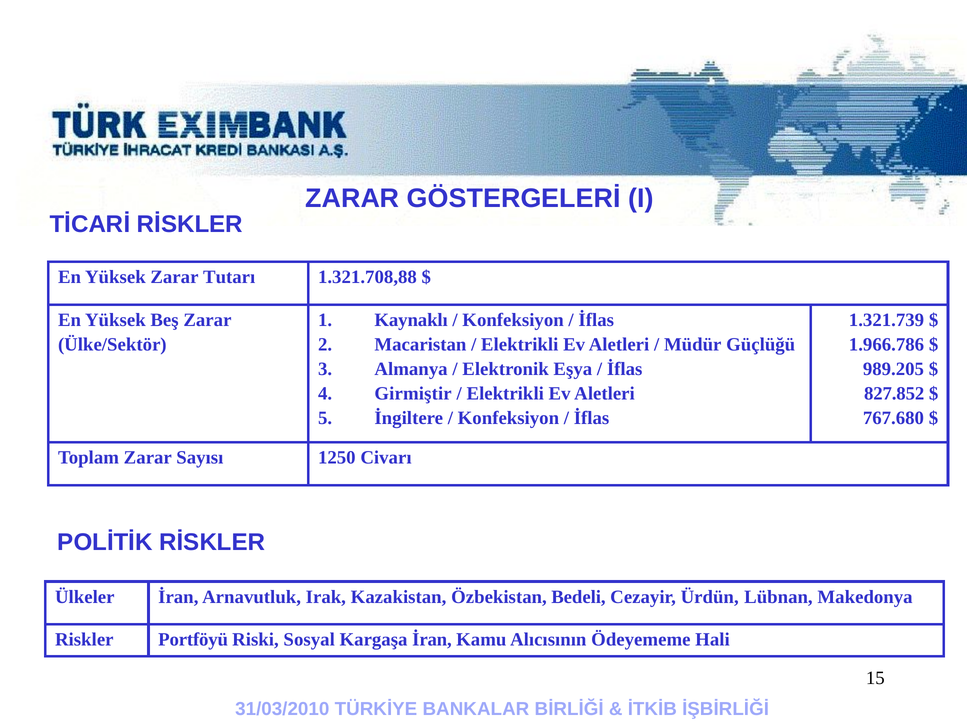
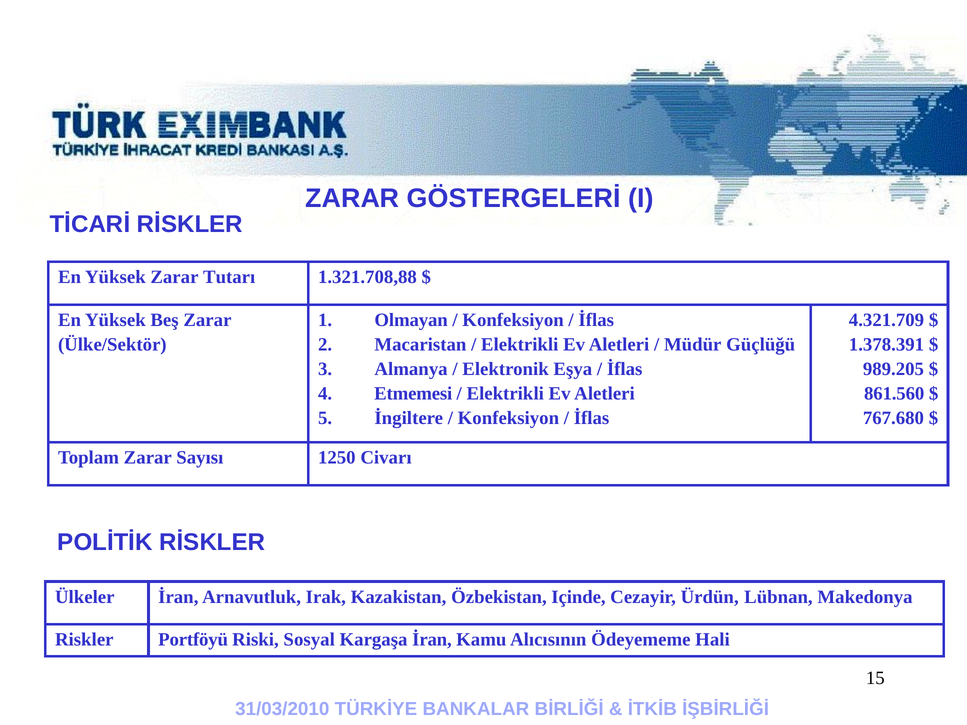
Kaynaklı: Kaynaklı -> Olmayan
1.321.739: 1.321.739 -> 4.321.709
1.966.786: 1.966.786 -> 1.378.391
Girmiştir: Girmiştir -> Etmemesi
827.852: 827.852 -> 861.560
Bedeli: Bedeli -> Içinde
